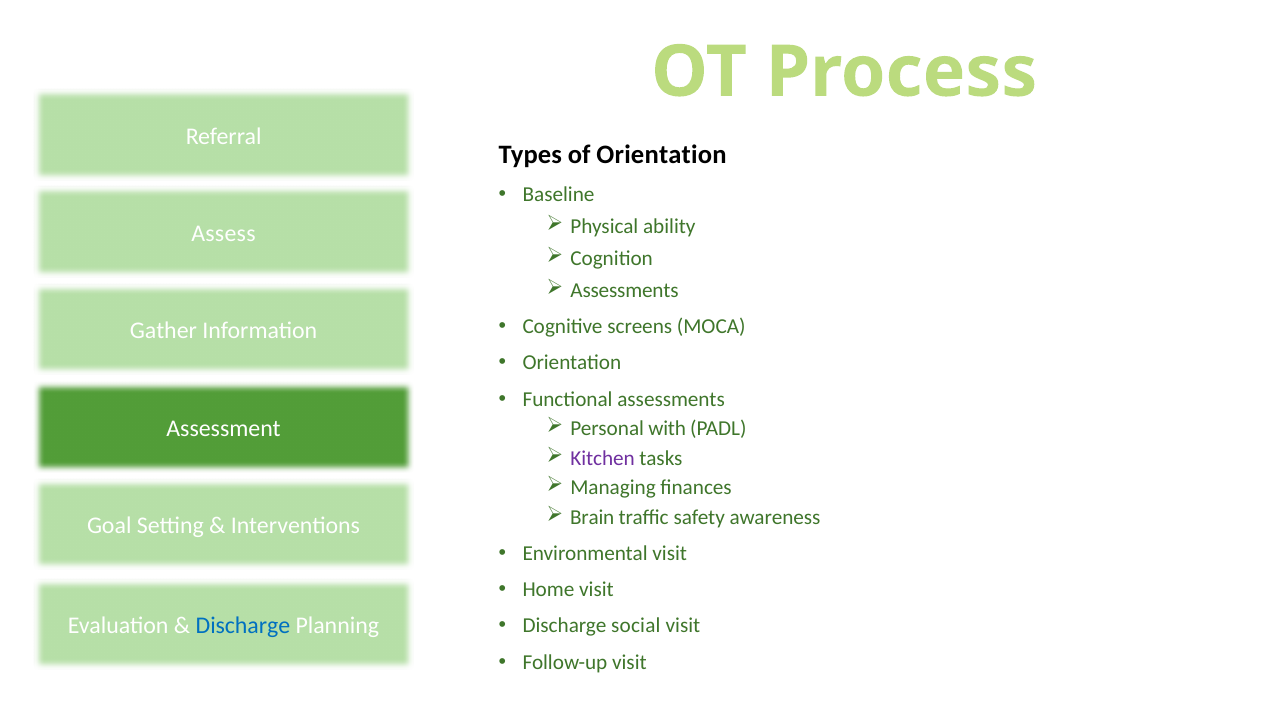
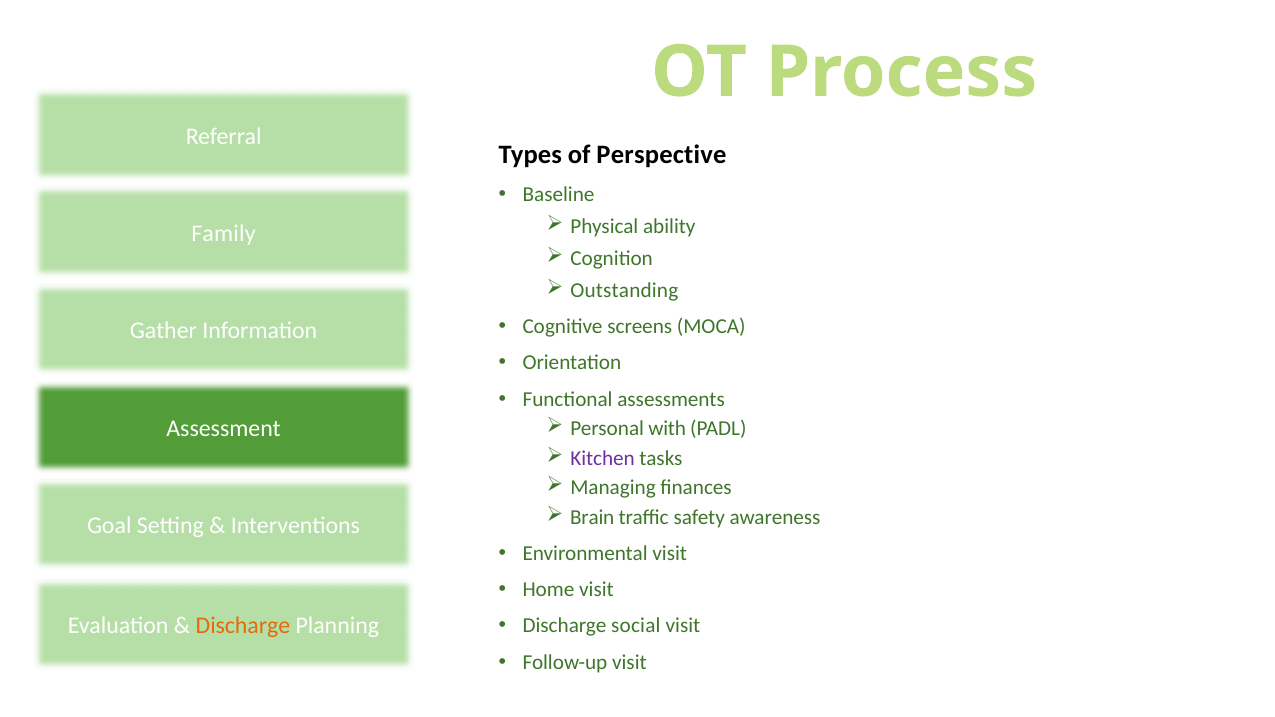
of Orientation: Orientation -> Perspective
Assess: Assess -> Family
Assessments at (625, 291): Assessments -> Outstanding
Discharge at (243, 626) colour: blue -> orange
